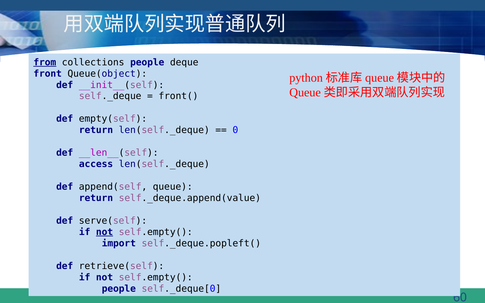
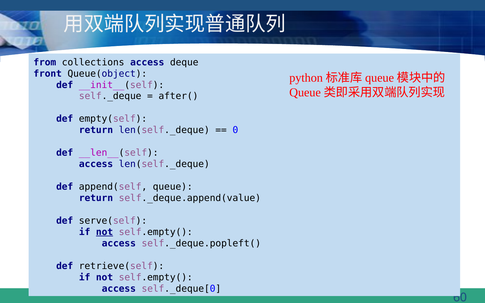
from underline: present -> none
collections people: people -> access
front(: front( -> after(
import at (119, 243): import -> access
people at (119, 289): people -> access
